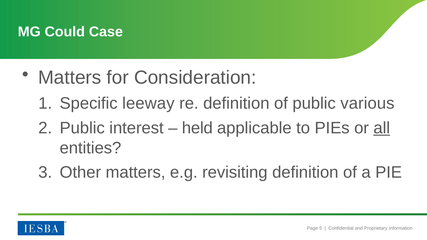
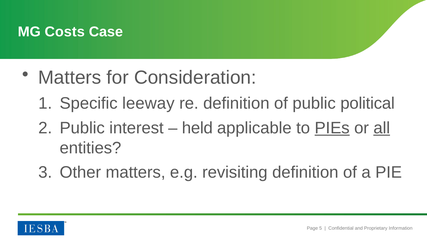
Could: Could -> Costs
various: various -> political
PIEs underline: none -> present
